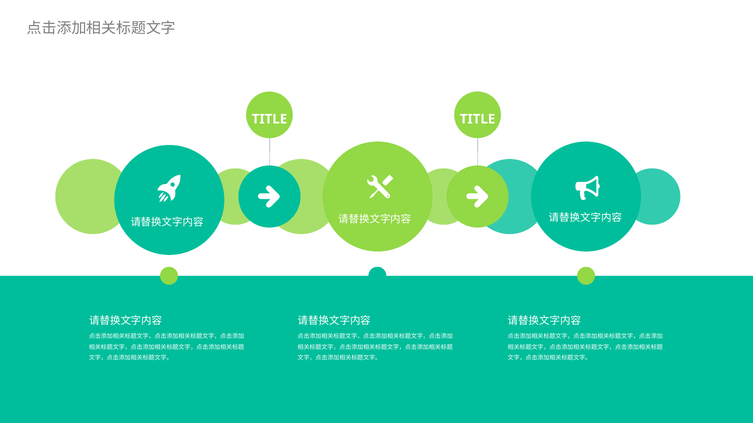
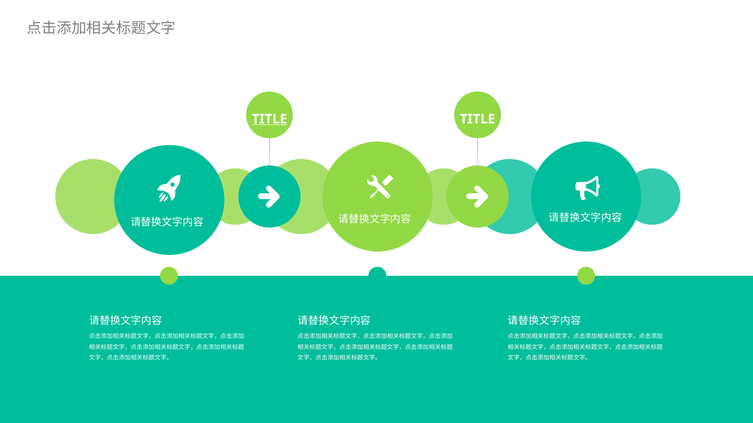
TITLE at (269, 119) underline: none -> present
